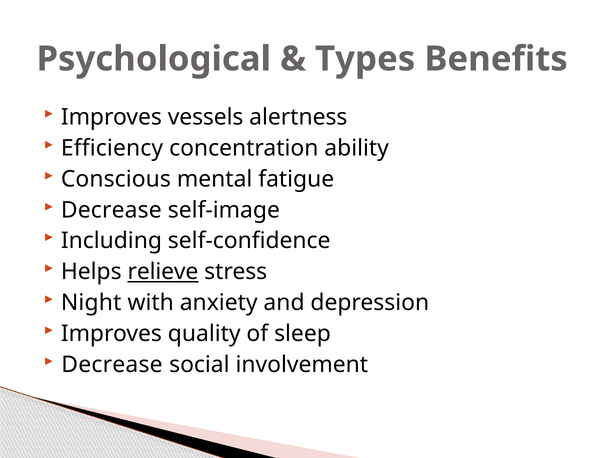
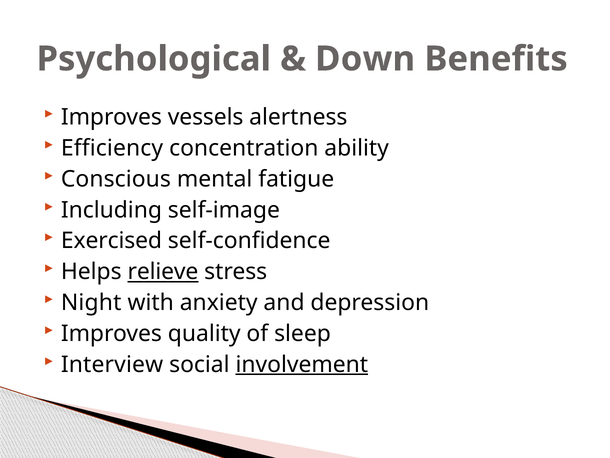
Types: Types -> Down
Decrease at (111, 210): Decrease -> Including
Including: Including -> Exercised
Decrease at (112, 364): Decrease -> Interview
involvement underline: none -> present
